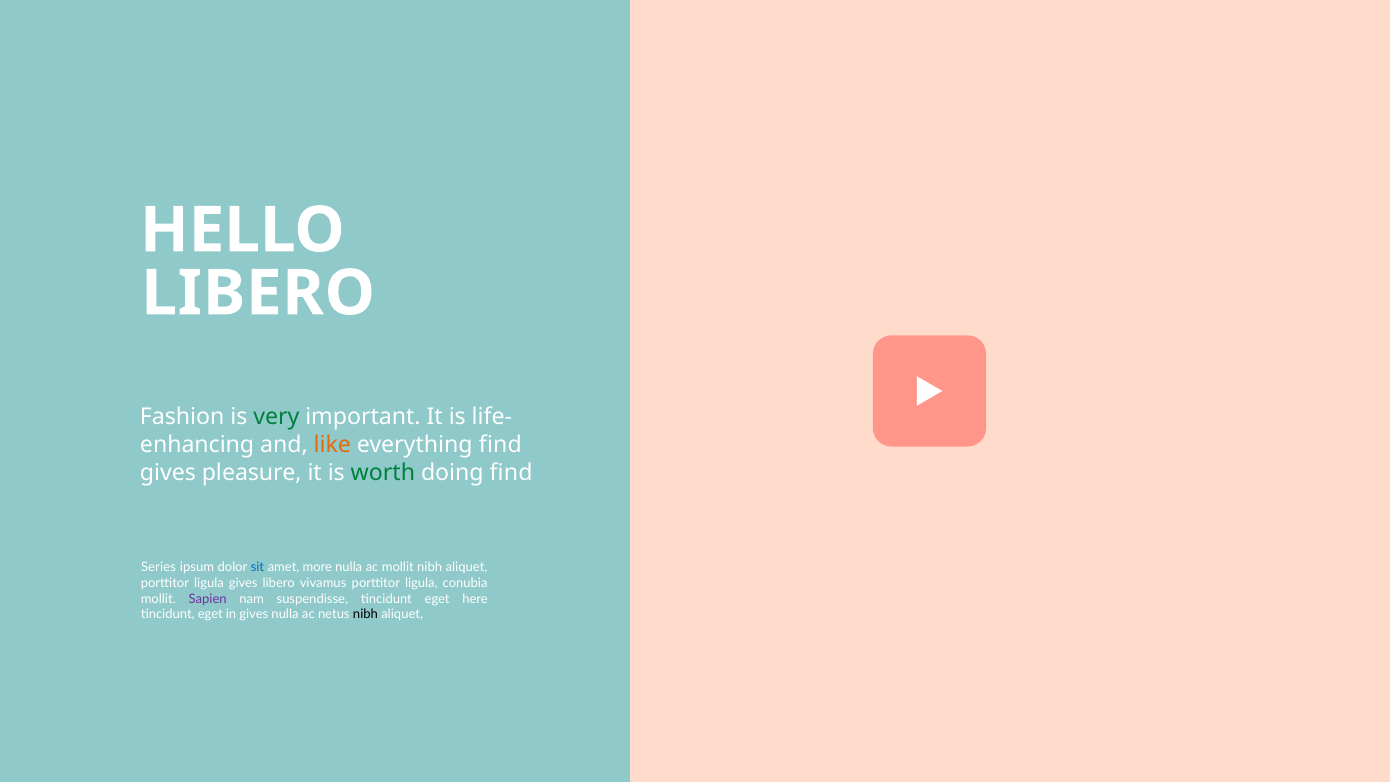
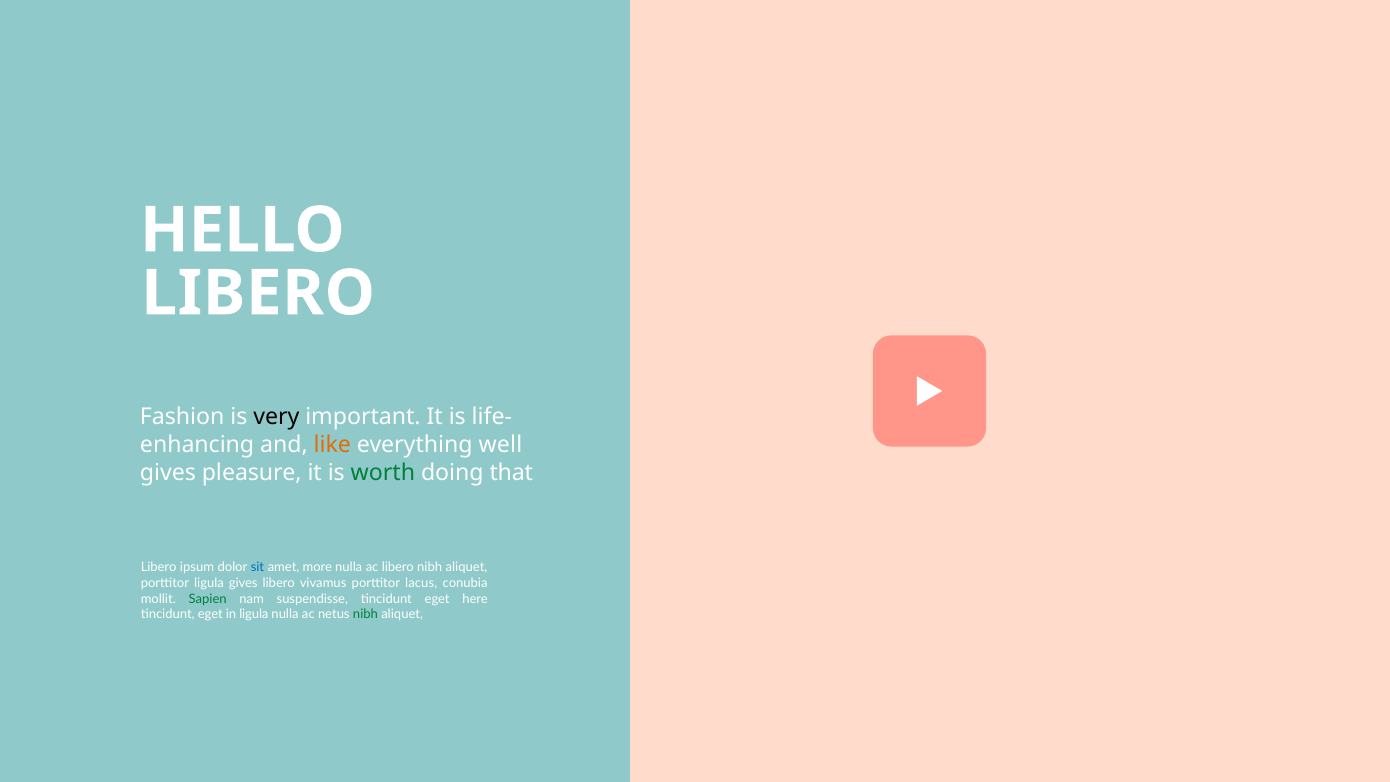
very colour: green -> black
everything find: find -> well
doing find: find -> that
Series at (159, 567): Series -> Libero
ac mollit: mollit -> libero
vivamus porttitor ligula: ligula -> lacus
Sapien colour: purple -> green
in gives: gives -> ligula
nibh at (365, 614) colour: black -> green
